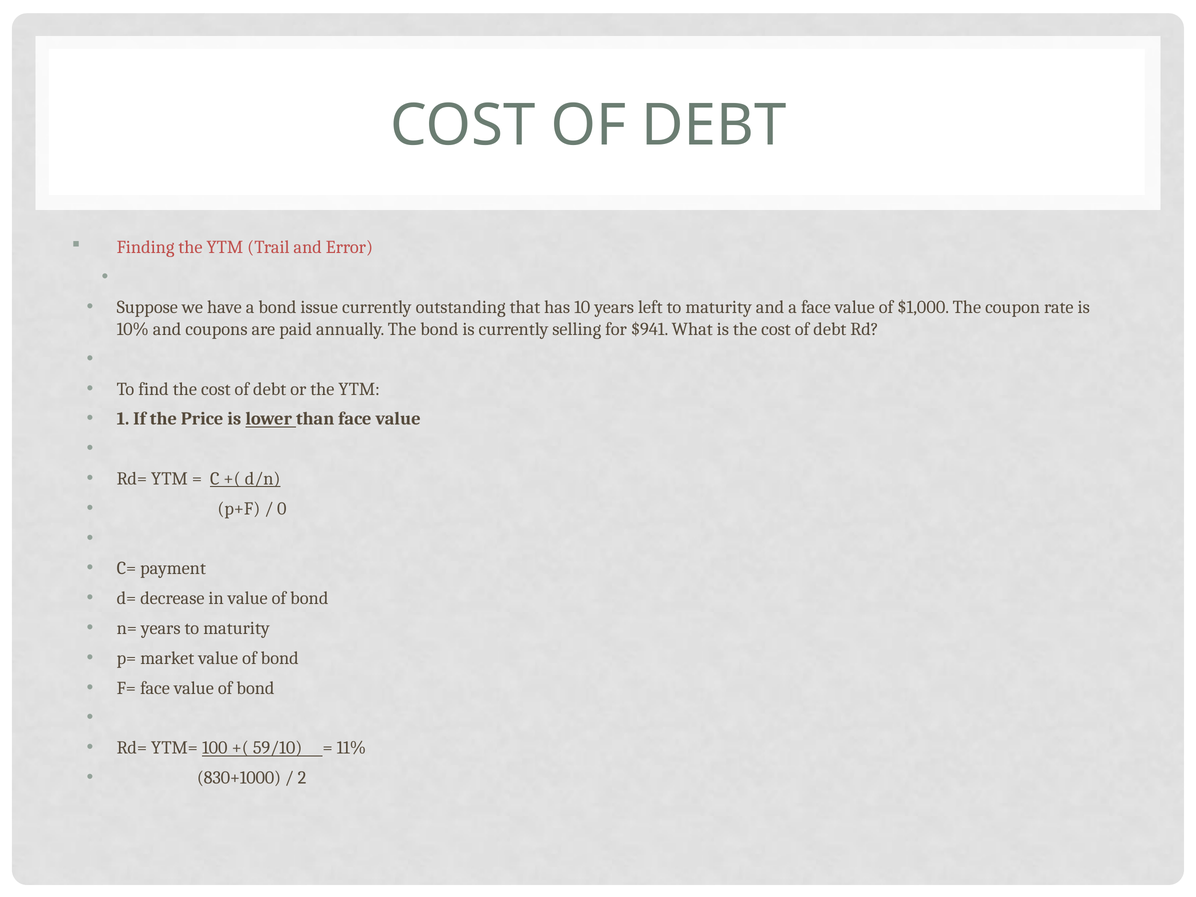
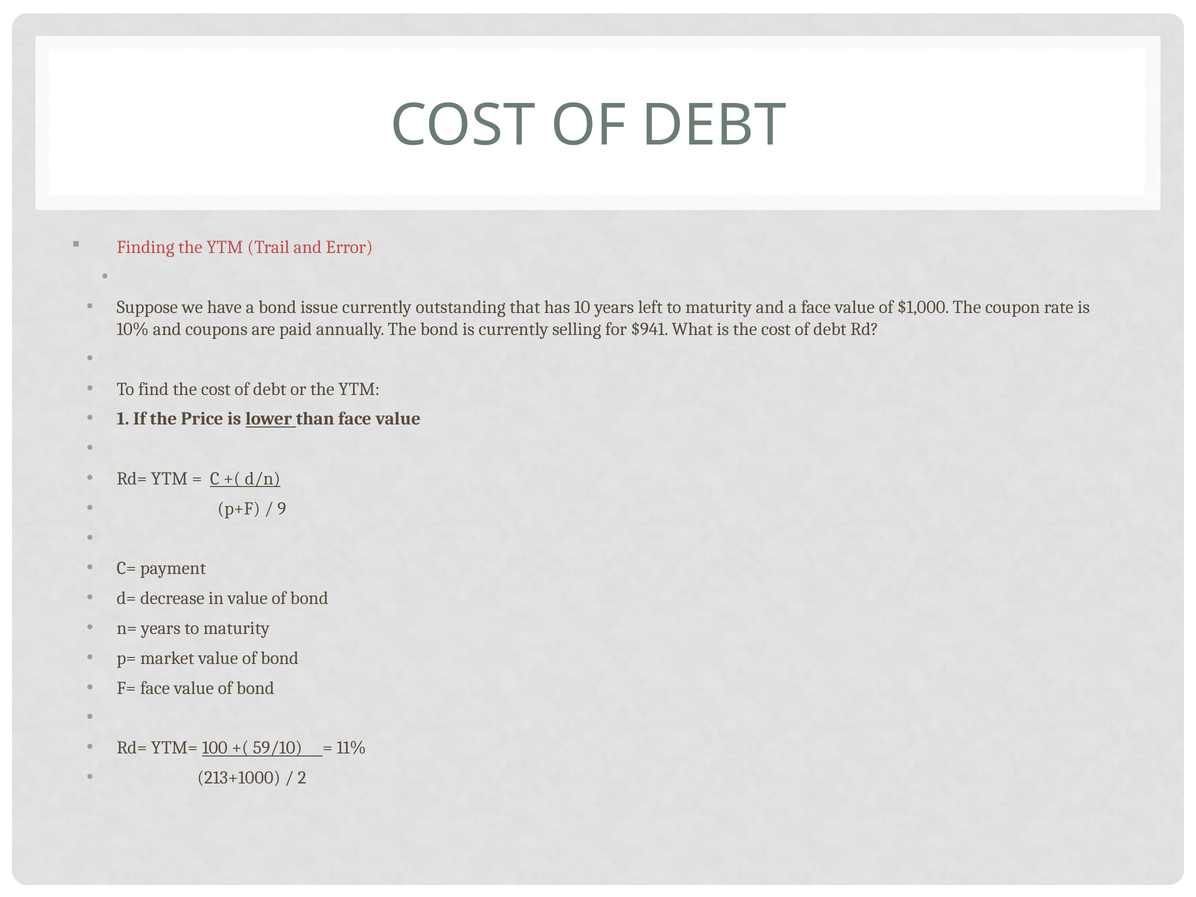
0: 0 -> 9
830+1000: 830+1000 -> 213+1000
